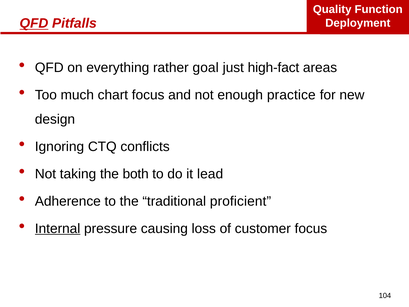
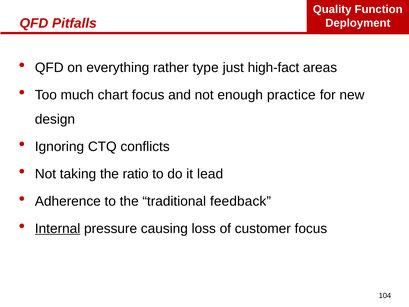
QFD at (34, 23) underline: present -> none
goal: goal -> type
both: both -> ratio
proficient: proficient -> feedback
